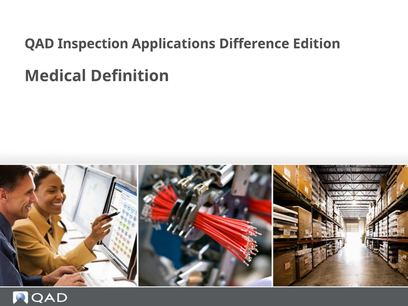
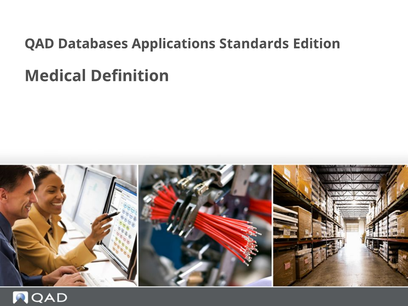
Inspection: Inspection -> Databases
Difference: Difference -> Standards
